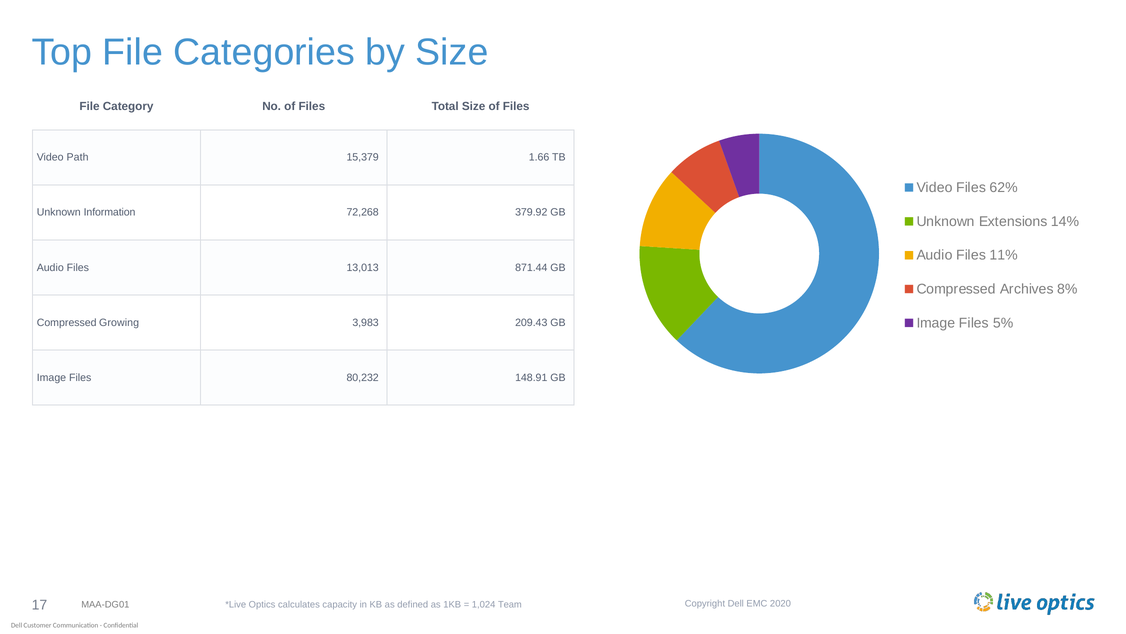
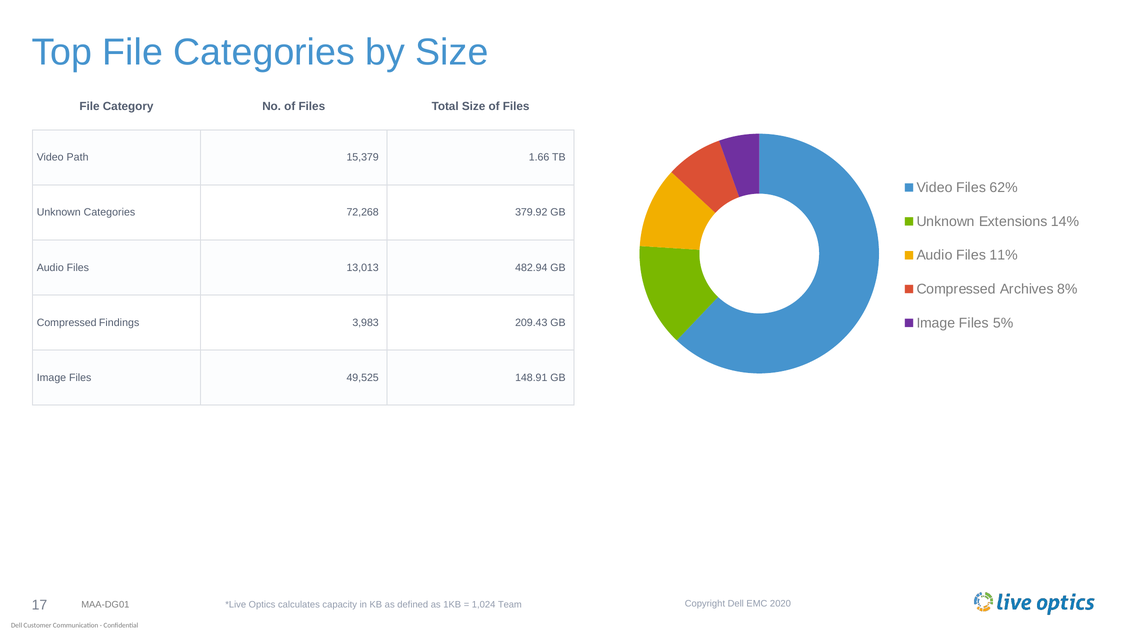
Unknown Information: Information -> Categories
871.44: 871.44 -> 482.94
Growing: Growing -> Findings
80,232: 80,232 -> 49,525
